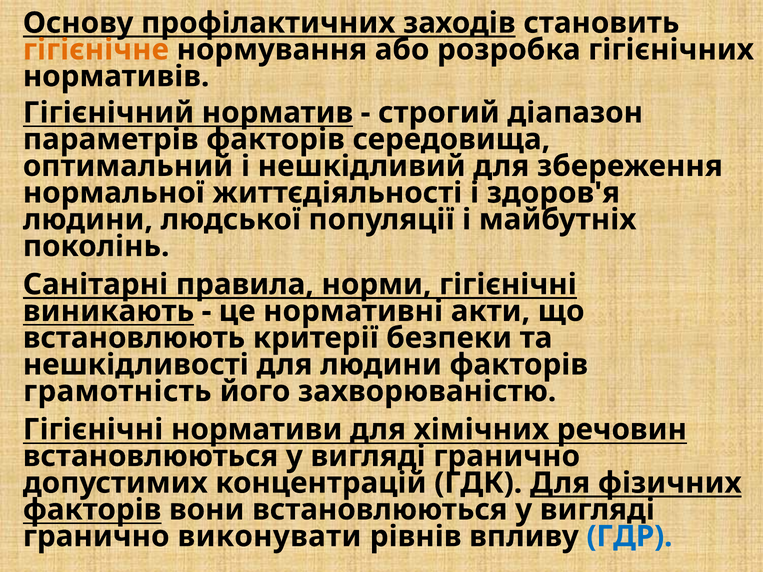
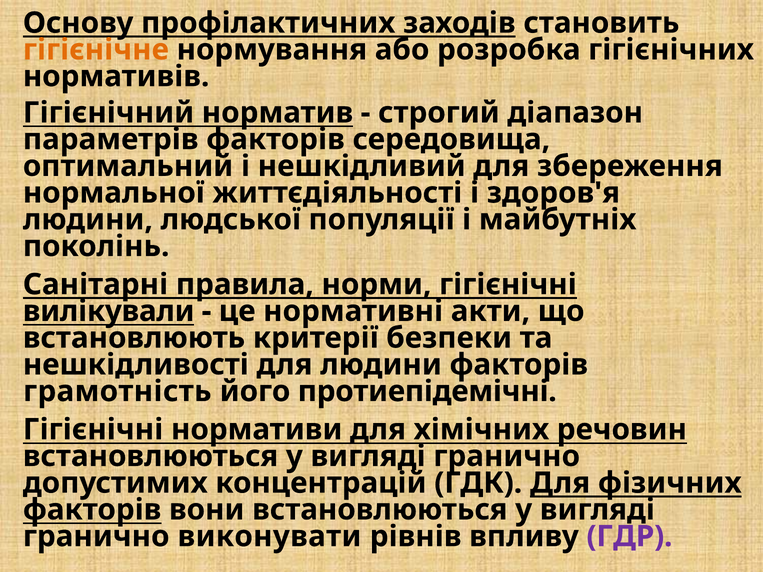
виникають: виникають -> вилікували
захворюваністю: захворюваністю -> протиепідемічні
ГДР colour: blue -> purple
